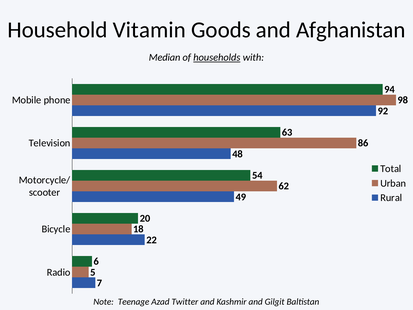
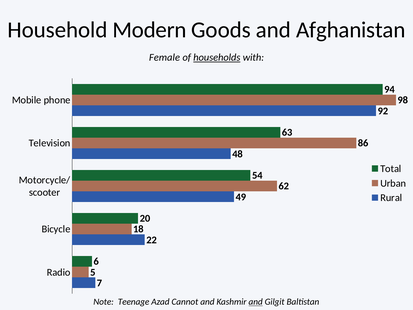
Vitamin: Vitamin -> Modern
Median: Median -> Female
Twitter: Twitter -> Cannot
and at (256, 302) underline: none -> present
